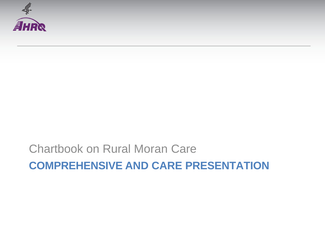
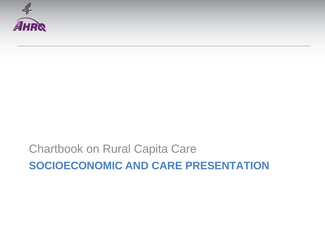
Moran: Moran -> Capita
COMPREHENSIVE: COMPREHENSIVE -> SOCIOECONOMIC
